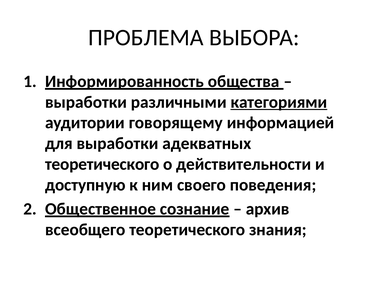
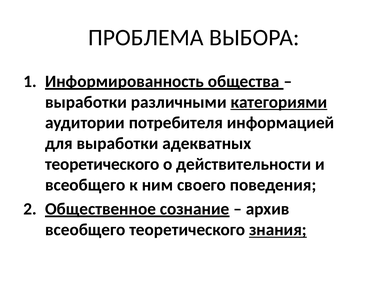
говорящему: говорящему -> потребителя
доступную at (85, 185): доступную -> всеобщего
знания underline: none -> present
